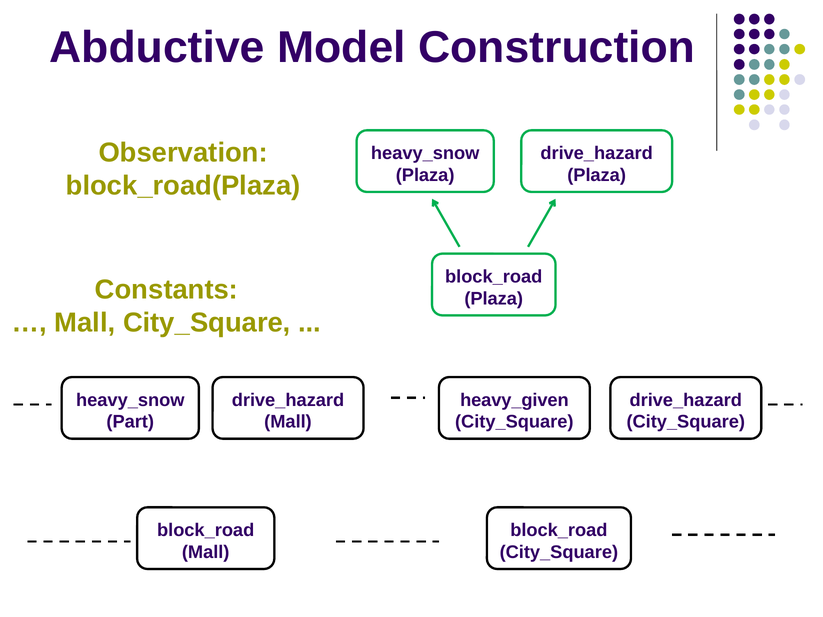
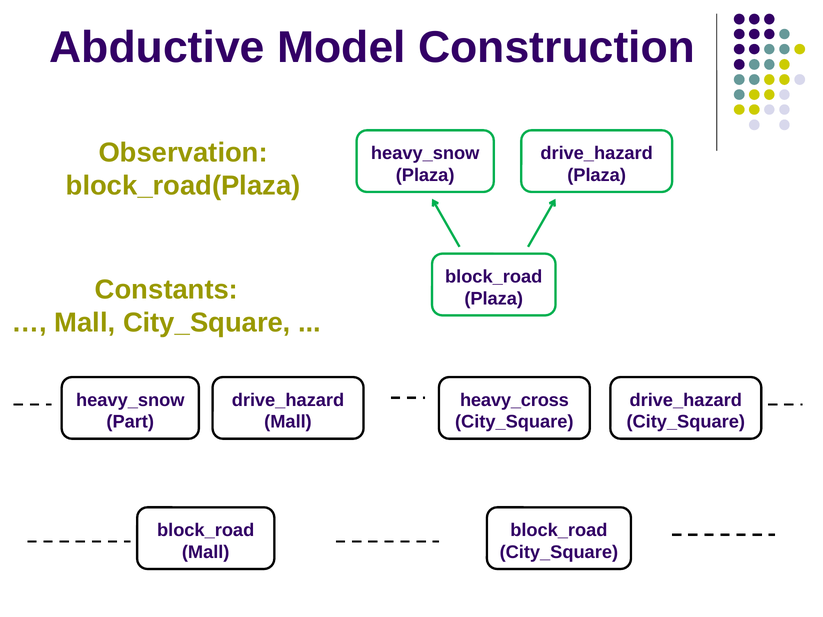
heavy_given: heavy_given -> heavy_cross
